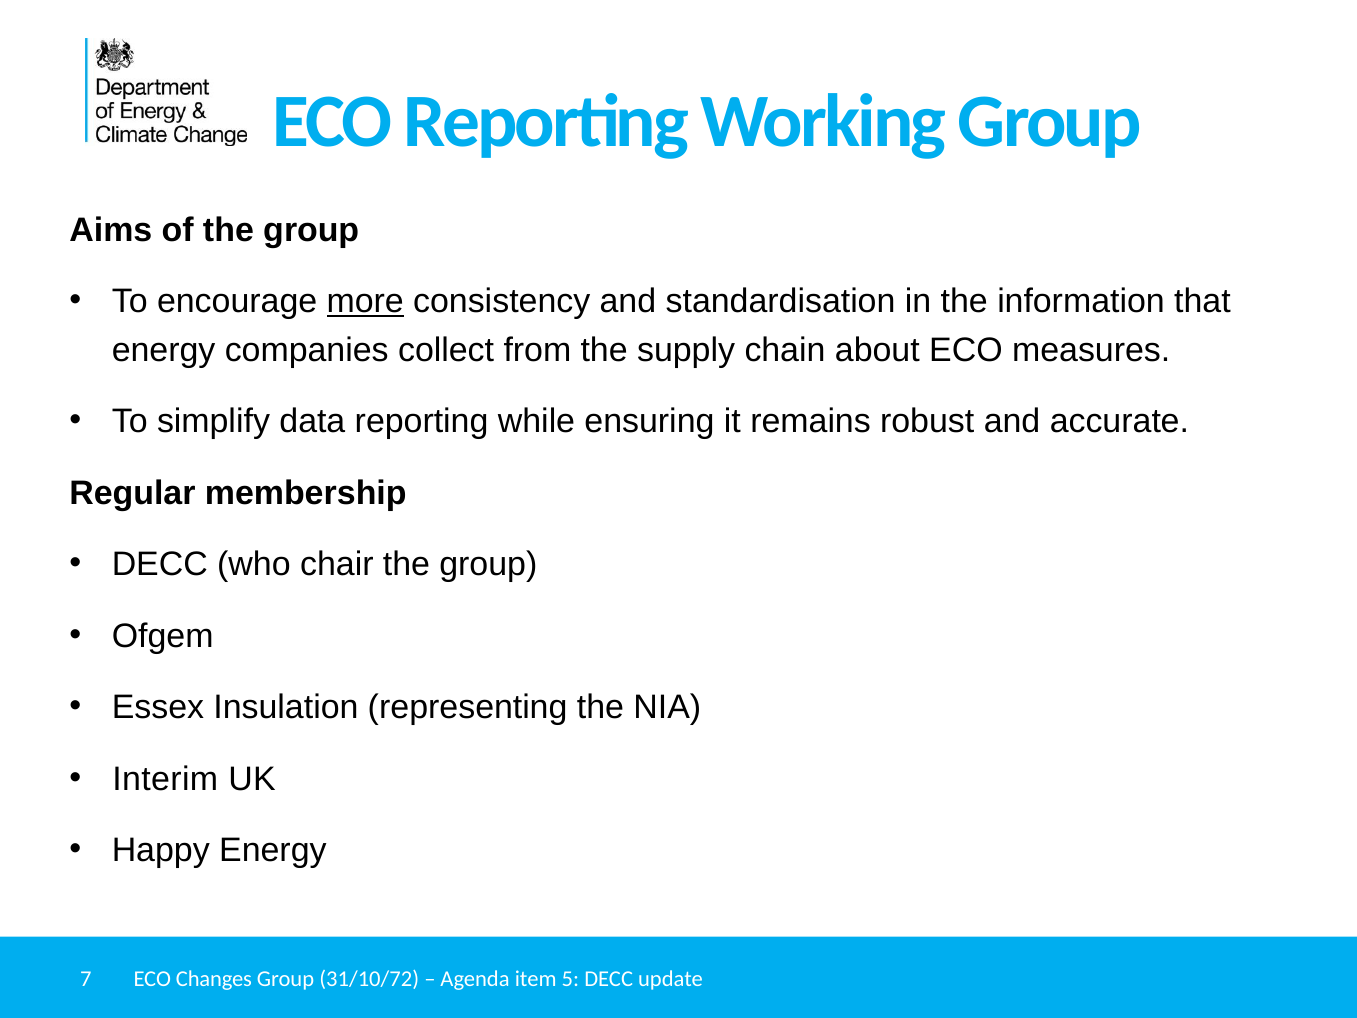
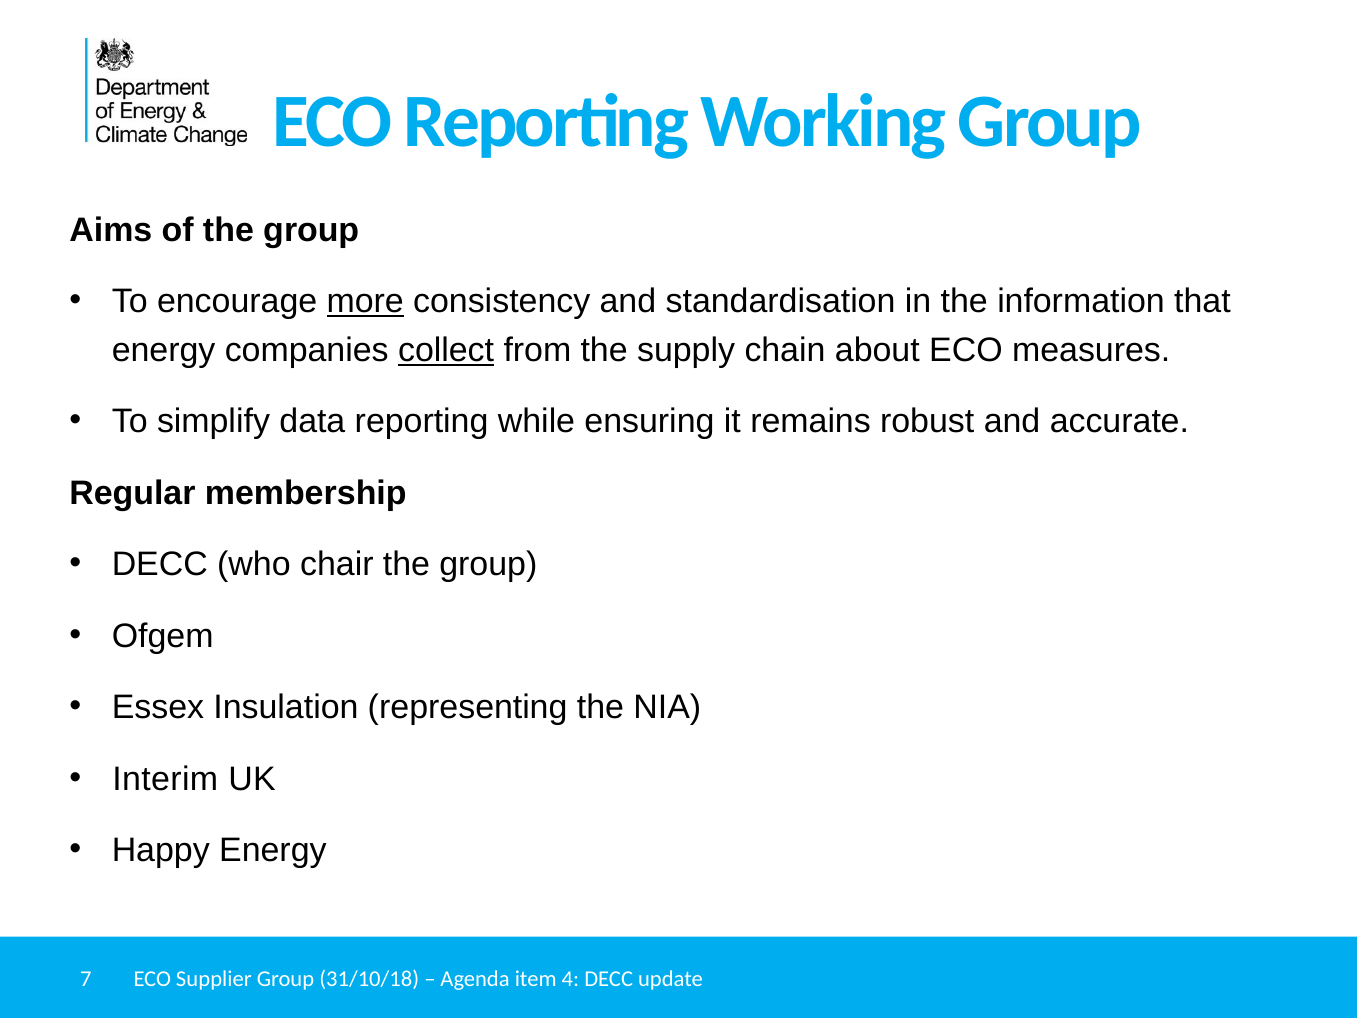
collect underline: none -> present
Changes: Changes -> Supplier
31/10/72: 31/10/72 -> 31/10/18
5: 5 -> 4
